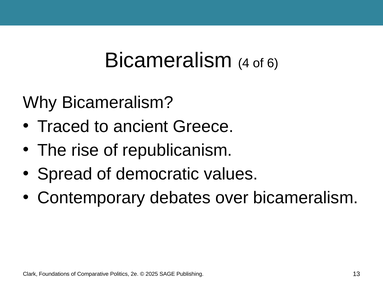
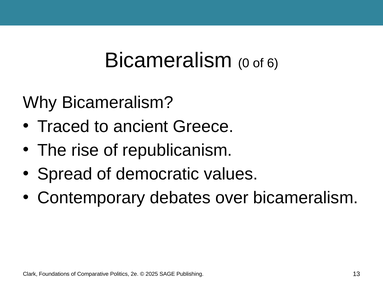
4: 4 -> 0
